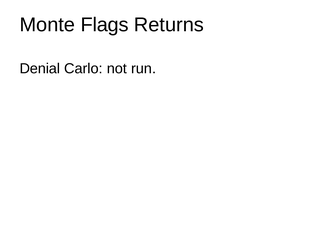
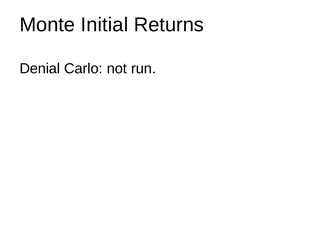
Flags: Flags -> Initial
